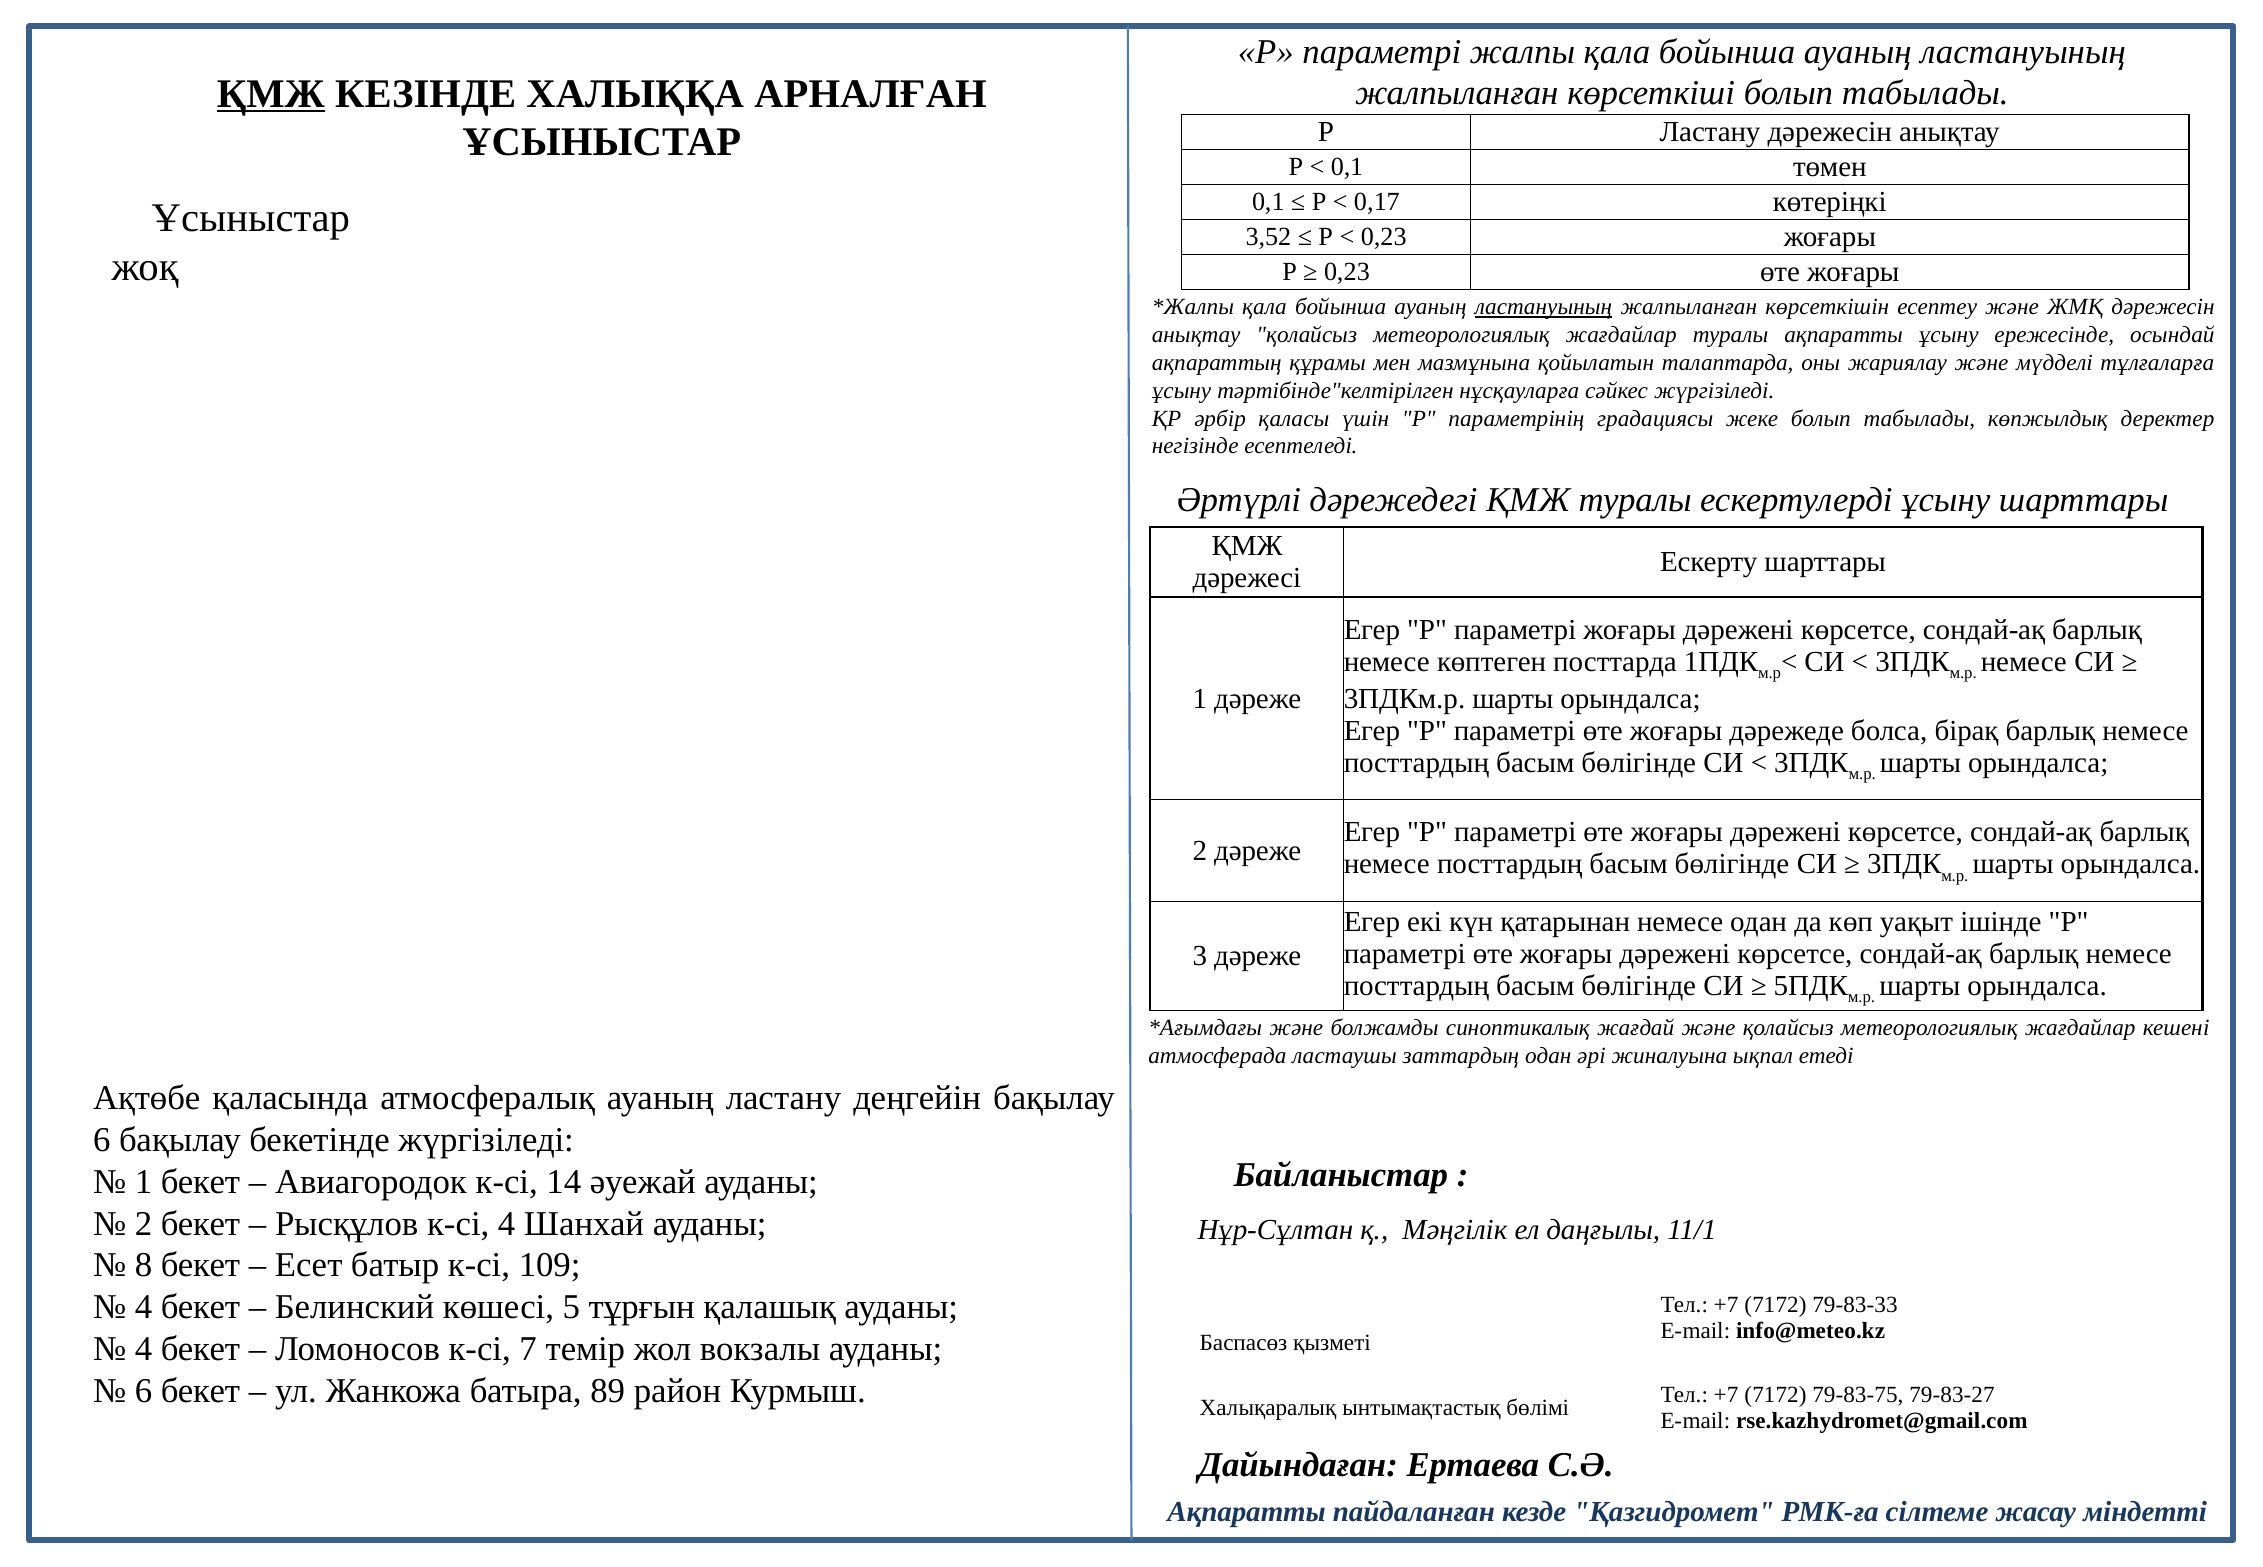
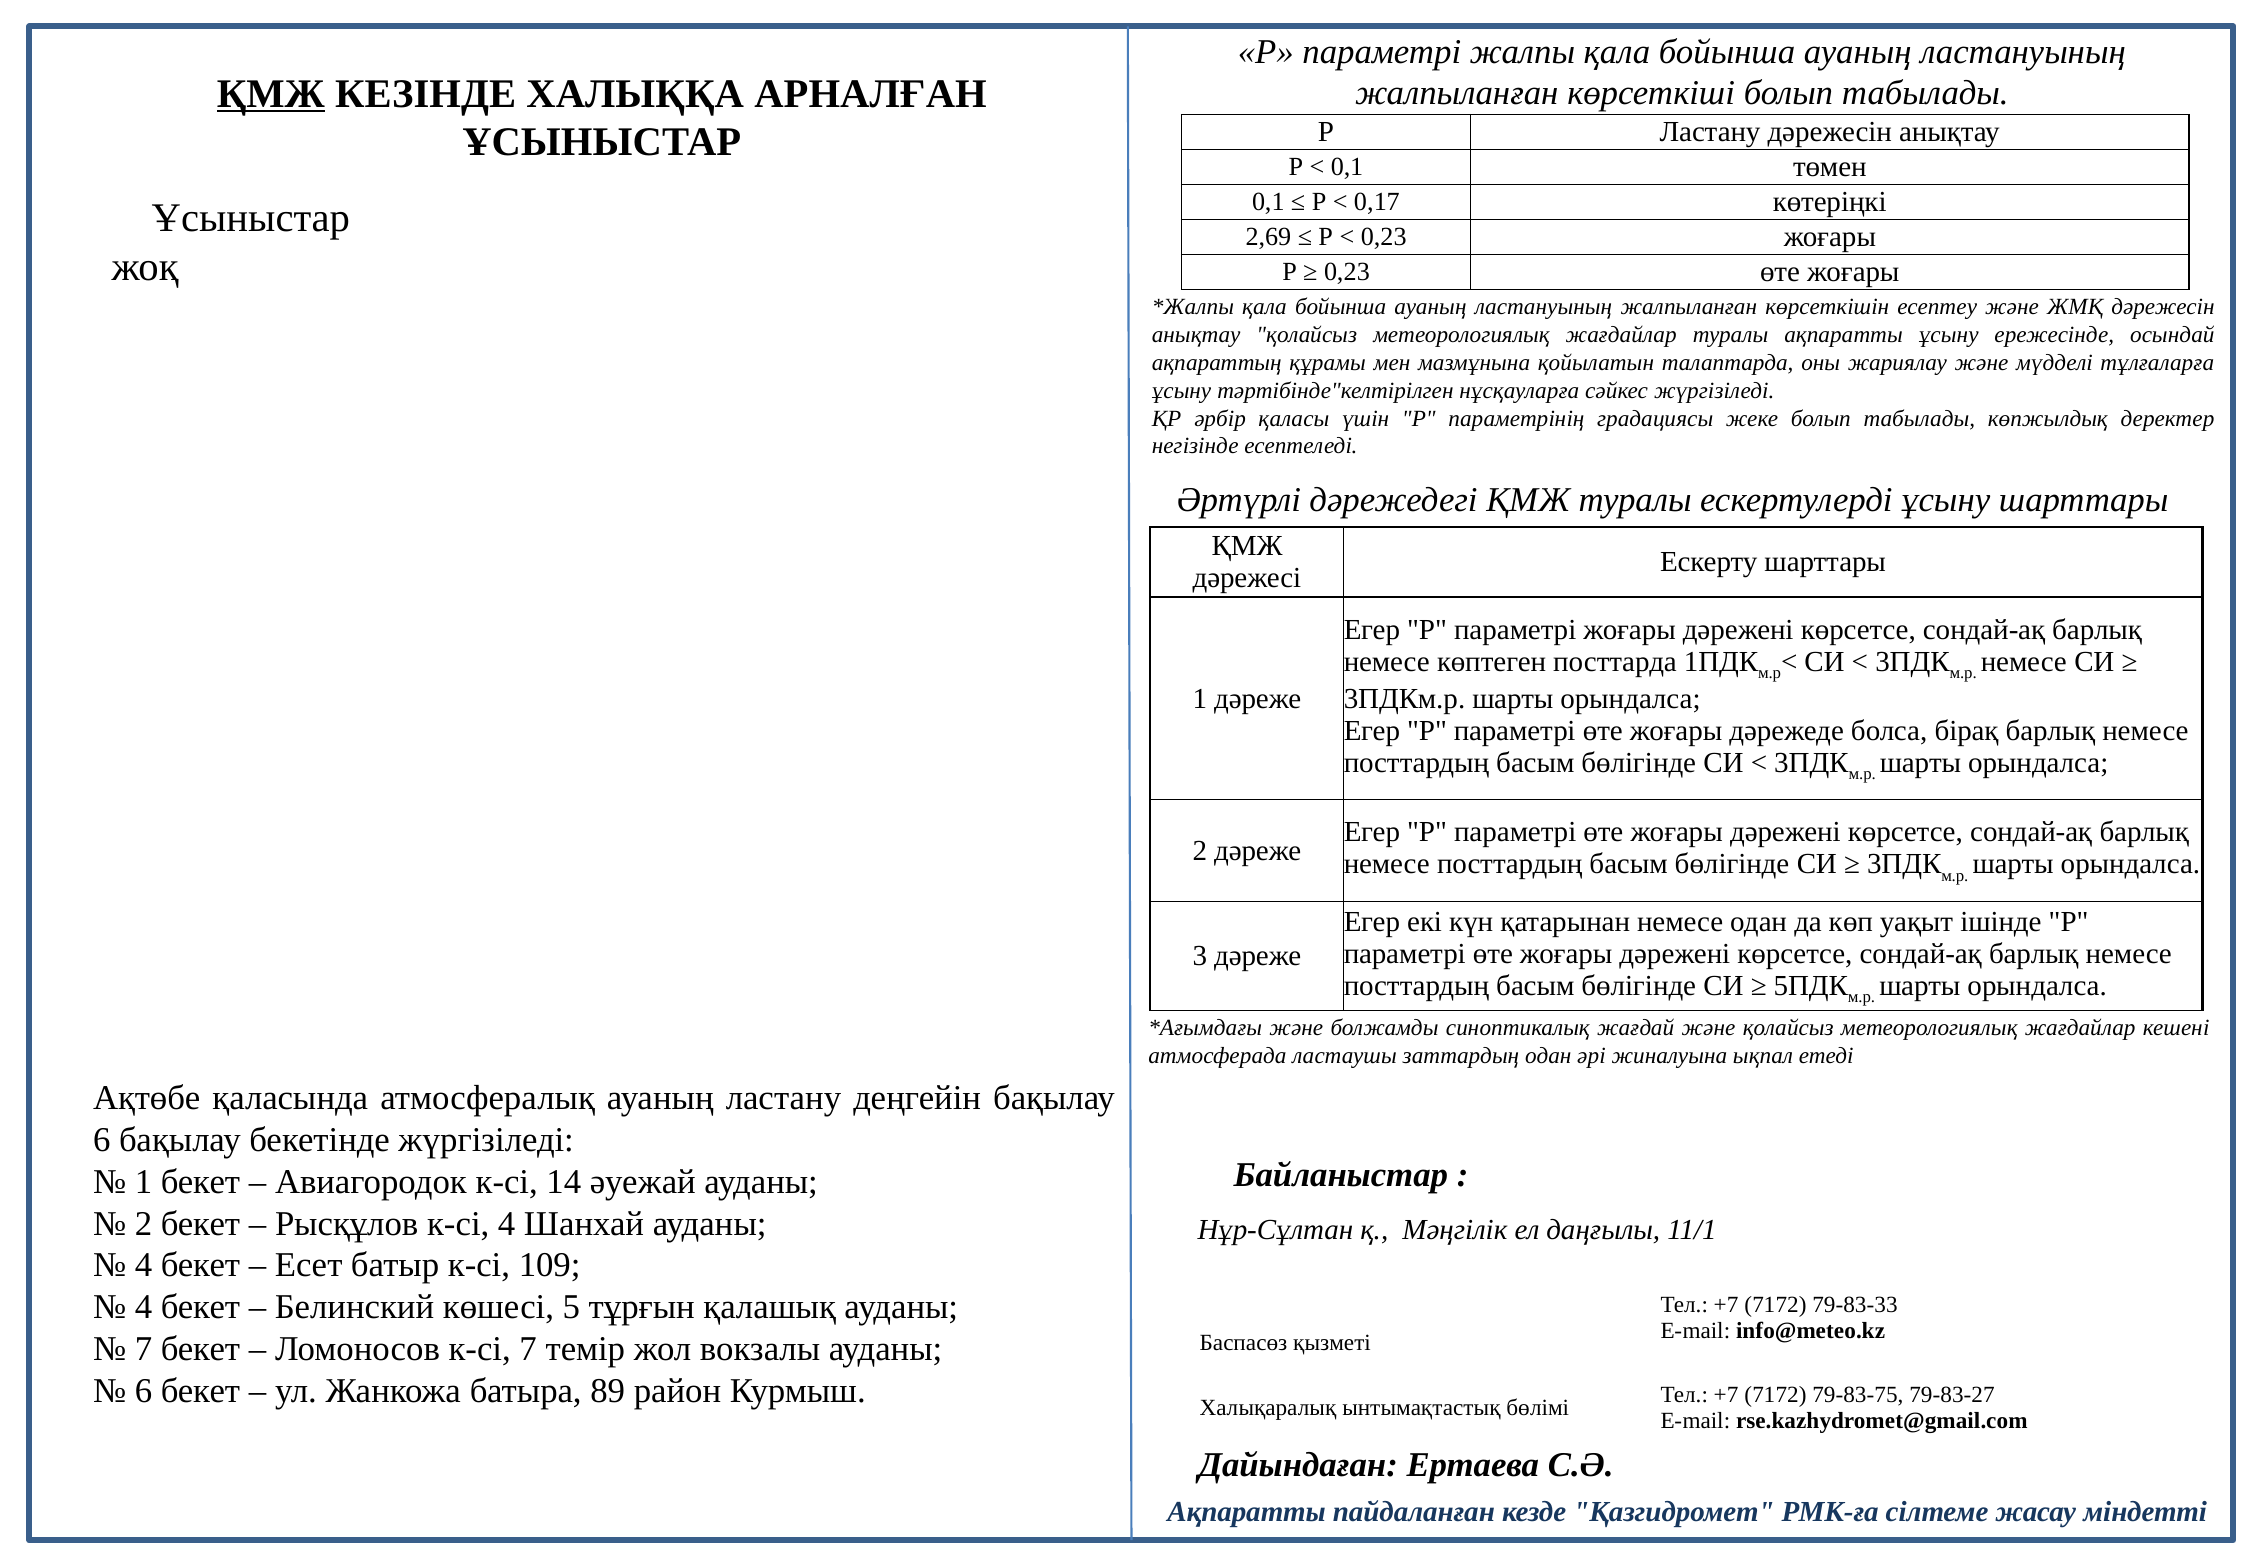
3,52: 3,52 -> 2,69
ластануының at (1544, 307) underline: present -> none
8 at (143, 1265): 8 -> 4
4 at (143, 1349): 4 -> 7
